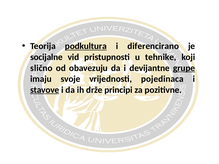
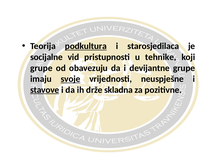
diferencirano: diferencirano -> starosjedilaca
slično at (41, 68): slično -> grupe
grupe at (184, 68) underline: present -> none
svoje underline: none -> present
pojedinaca: pojedinaca -> neuspješne
principi: principi -> skladna
